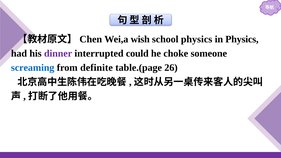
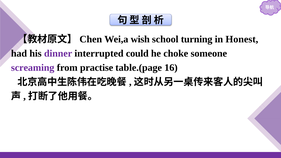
school physics: physics -> turning
in Physics: Physics -> Honest
screaming colour: blue -> purple
definite: definite -> practise
26: 26 -> 16
